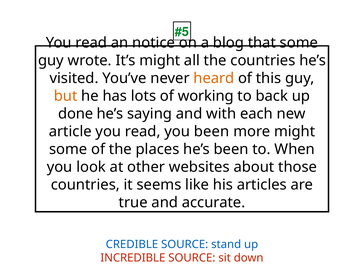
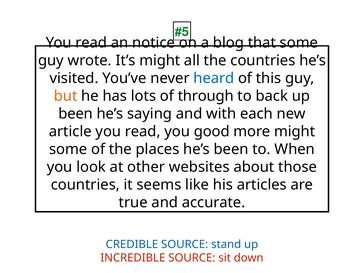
heard colour: orange -> blue
working: working -> through
done at (76, 114): done -> been
you been: been -> good
